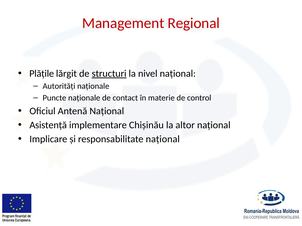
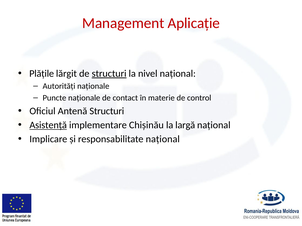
Regional: Regional -> Aplicație
Antenă Național: Național -> Structuri
Asistență underline: none -> present
altor: altor -> largă
